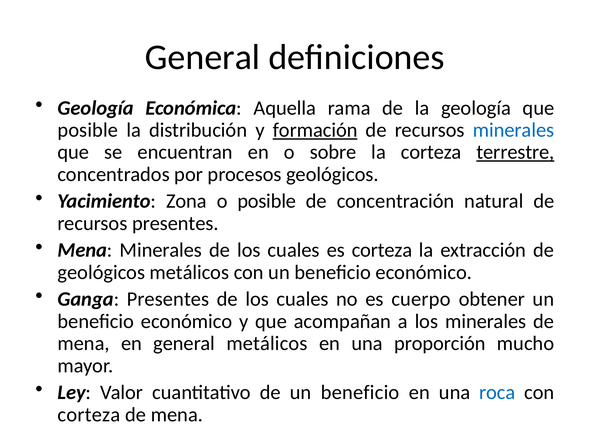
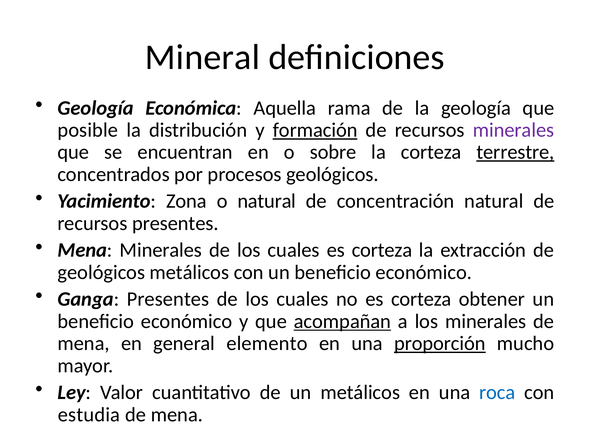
General at (203, 57): General -> Mineral
minerales at (513, 130) colour: blue -> purple
o posible: posible -> natural
no es cuerpo: cuerpo -> corteza
acompañan underline: none -> present
general metálicos: metálicos -> elemento
proporción underline: none -> present
de un beneficio: beneficio -> metálicos
corteza at (89, 414): corteza -> estudia
